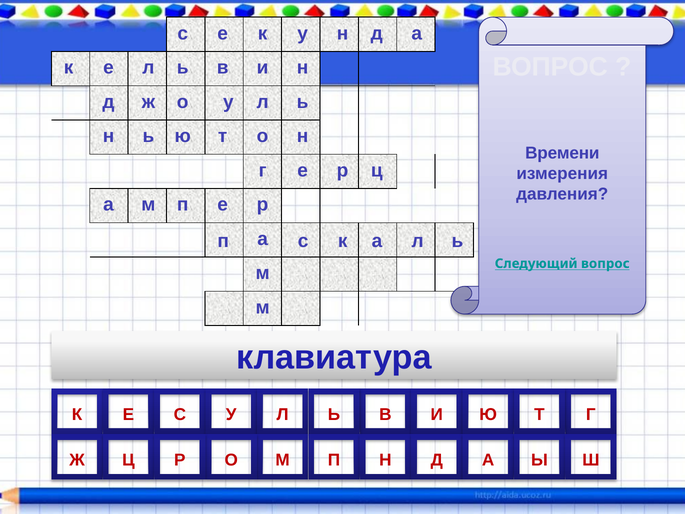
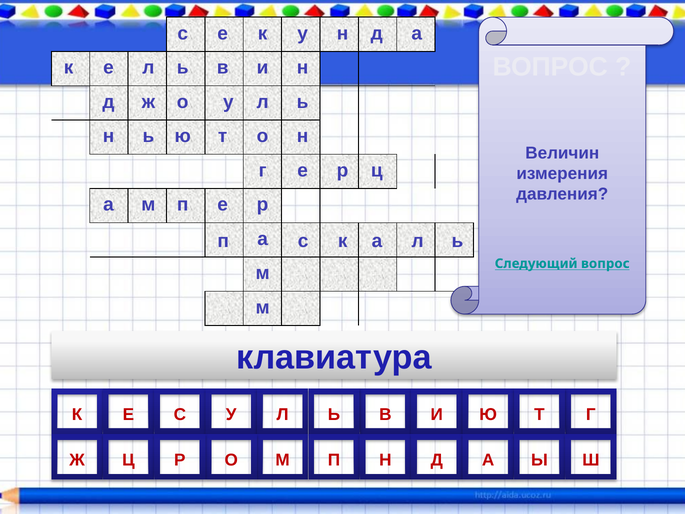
Времени: Времени -> Величин
